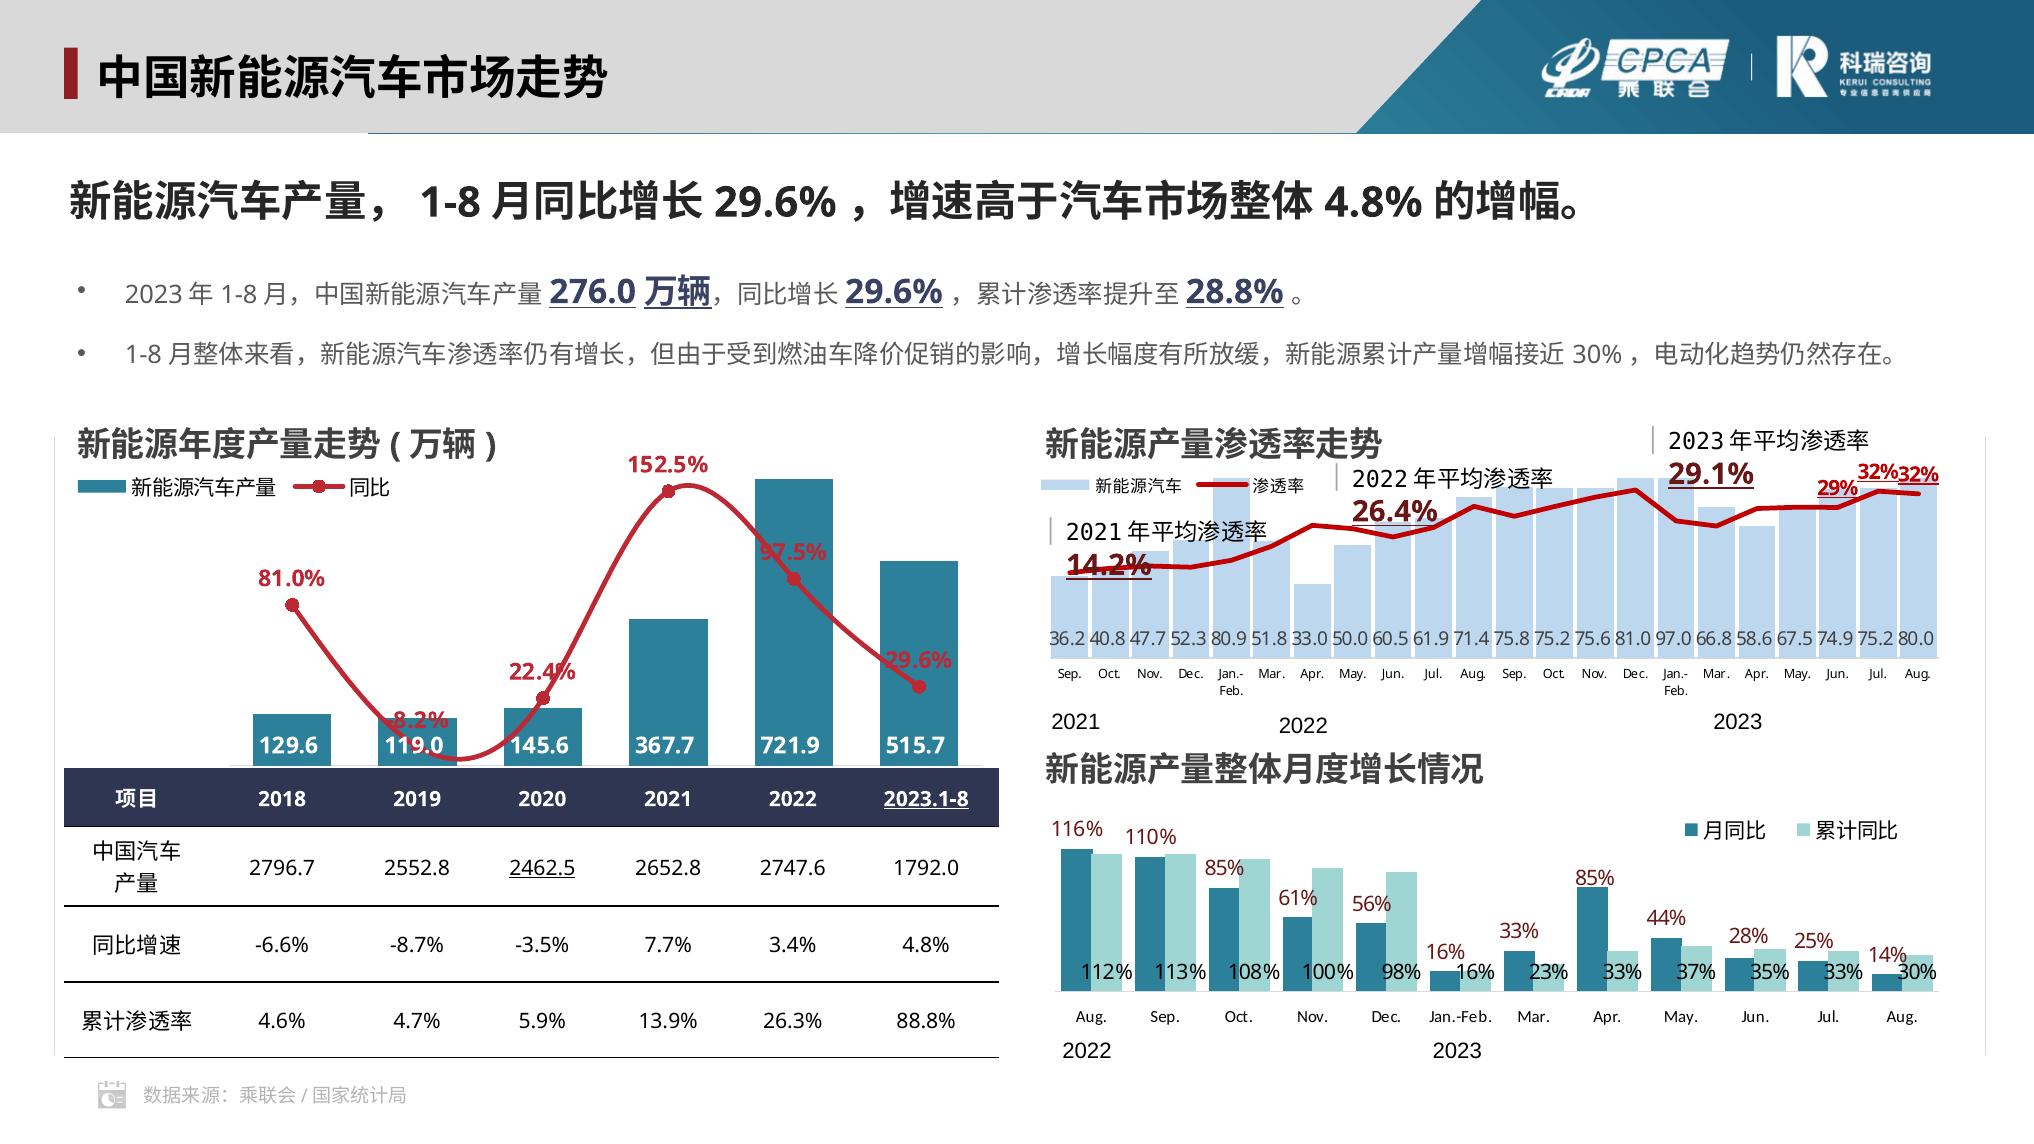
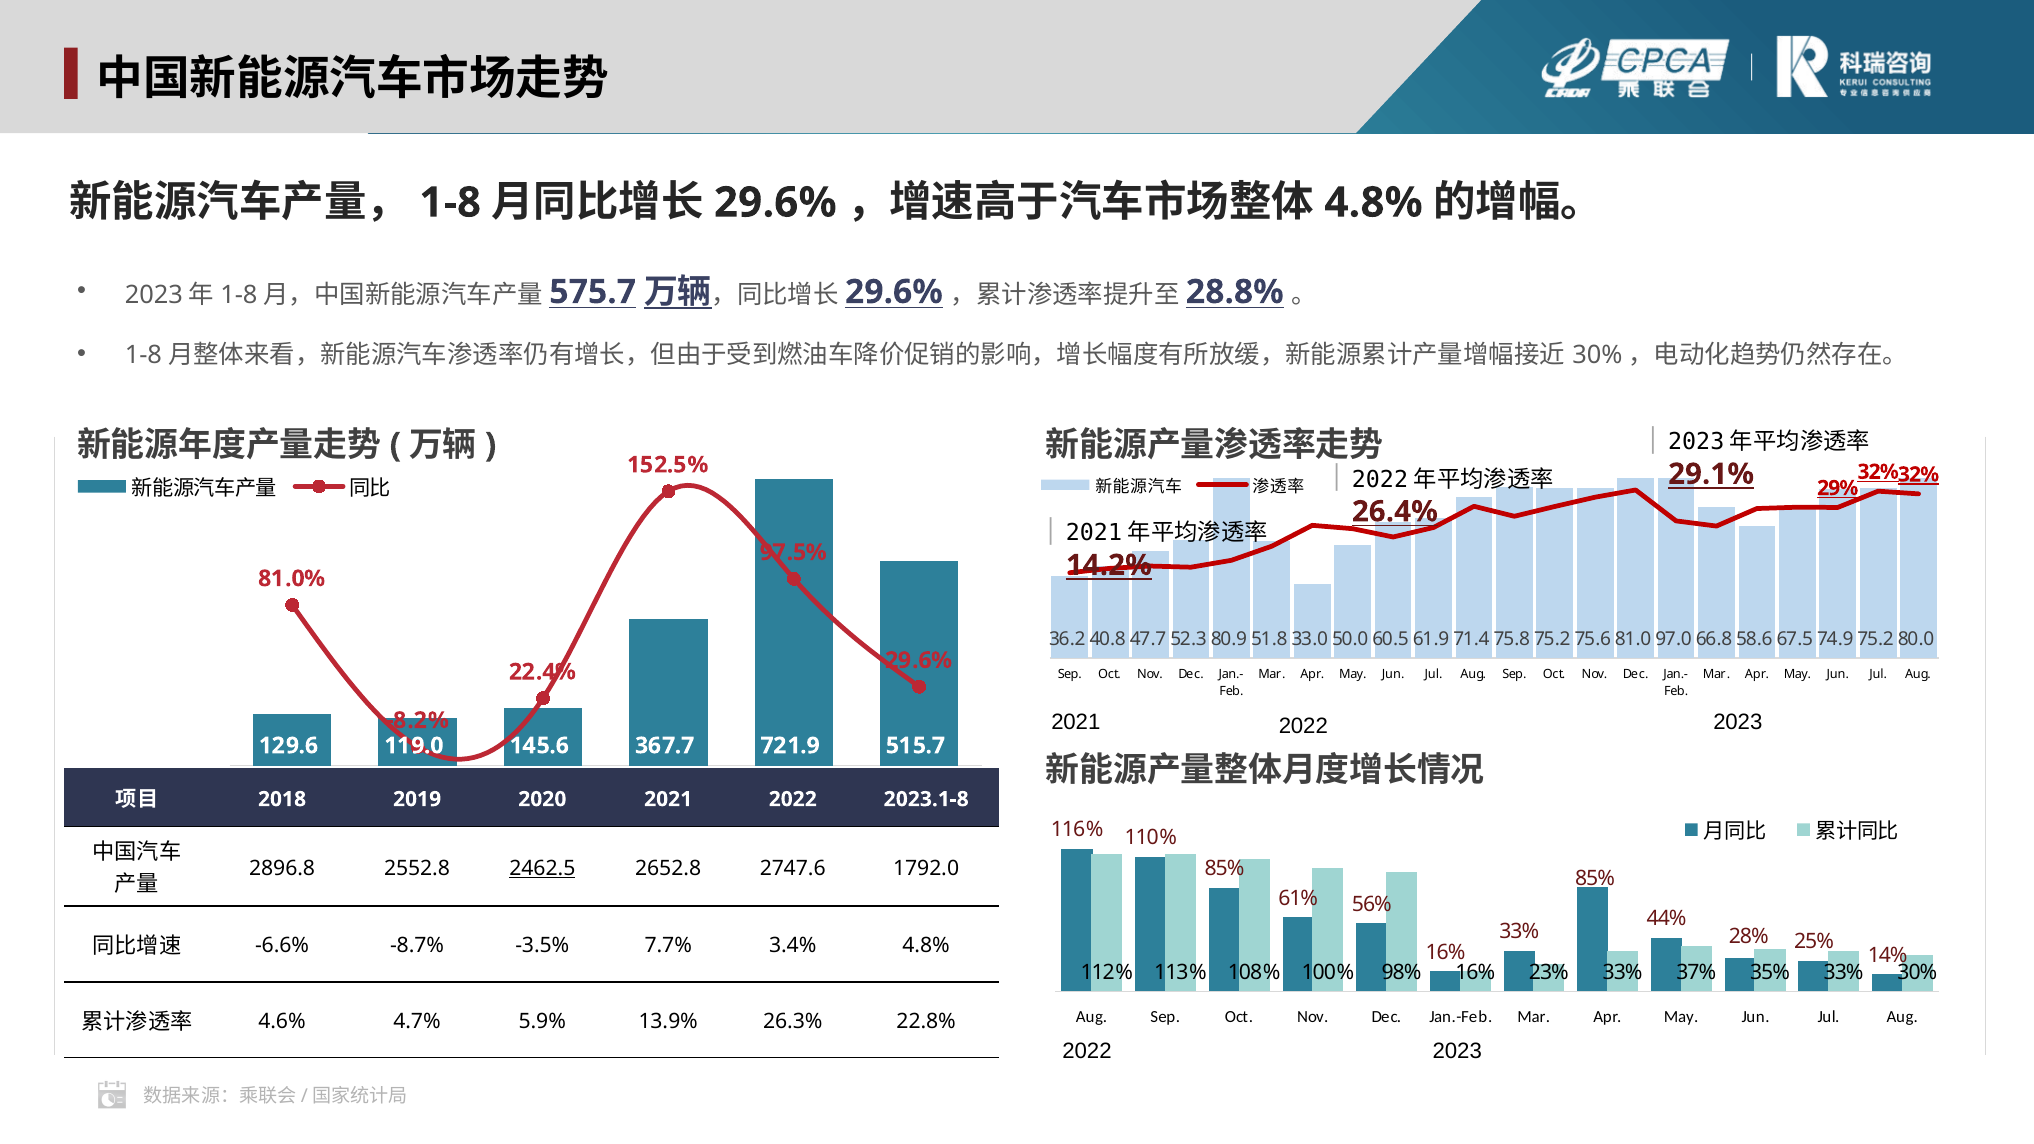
276.0: 276.0 -> 575.7
2023.1-8 at (926, 799) underline: present -> none
2796.7: 2796.7 -> 2896.8
88.8%: 88.8% -> 22.8%
